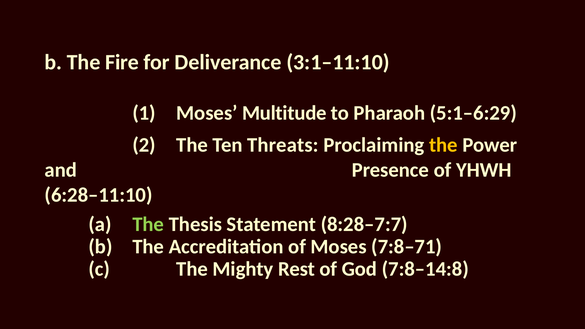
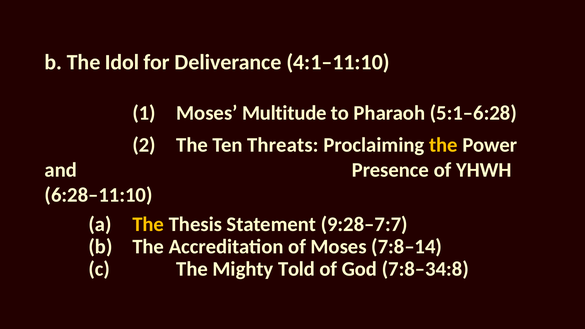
Fire: Fire -> Idol
3:1–11:10: 3:1–11:10 -> 4:1–11:10
5:1–6:29: 5:1–6:29 -> 5:1–6:28
The at (148, 224) colour: light green -> yellow
8:28–7:7: 8:28–7:7 -> 9:28–7:7
7:8–71: 7:8–71 -> 7:8–14
Rest: Rest -> Told
7:8–14:8: 7:8–14:8 -> 7:8–34:8
